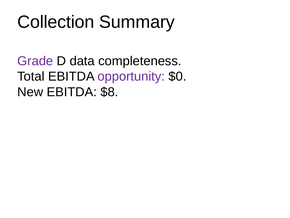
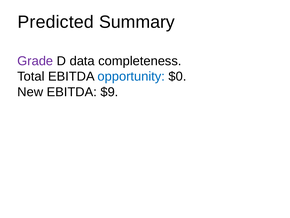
Collection: Collection -> Predicted
opportunity colour: purple -> blue
$8: $8 -> $9
